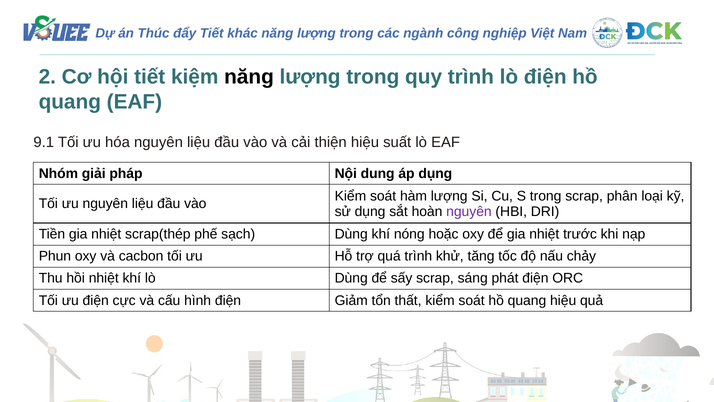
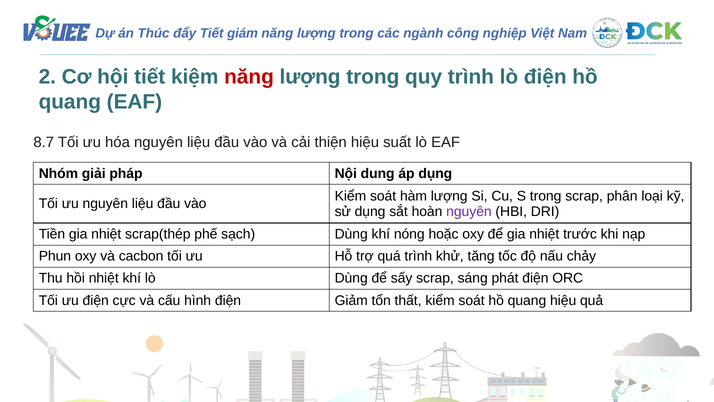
khác: khác -> giám
năng at (249, 77) colour: black -> red
9.1: 9.1 -> 8.7
